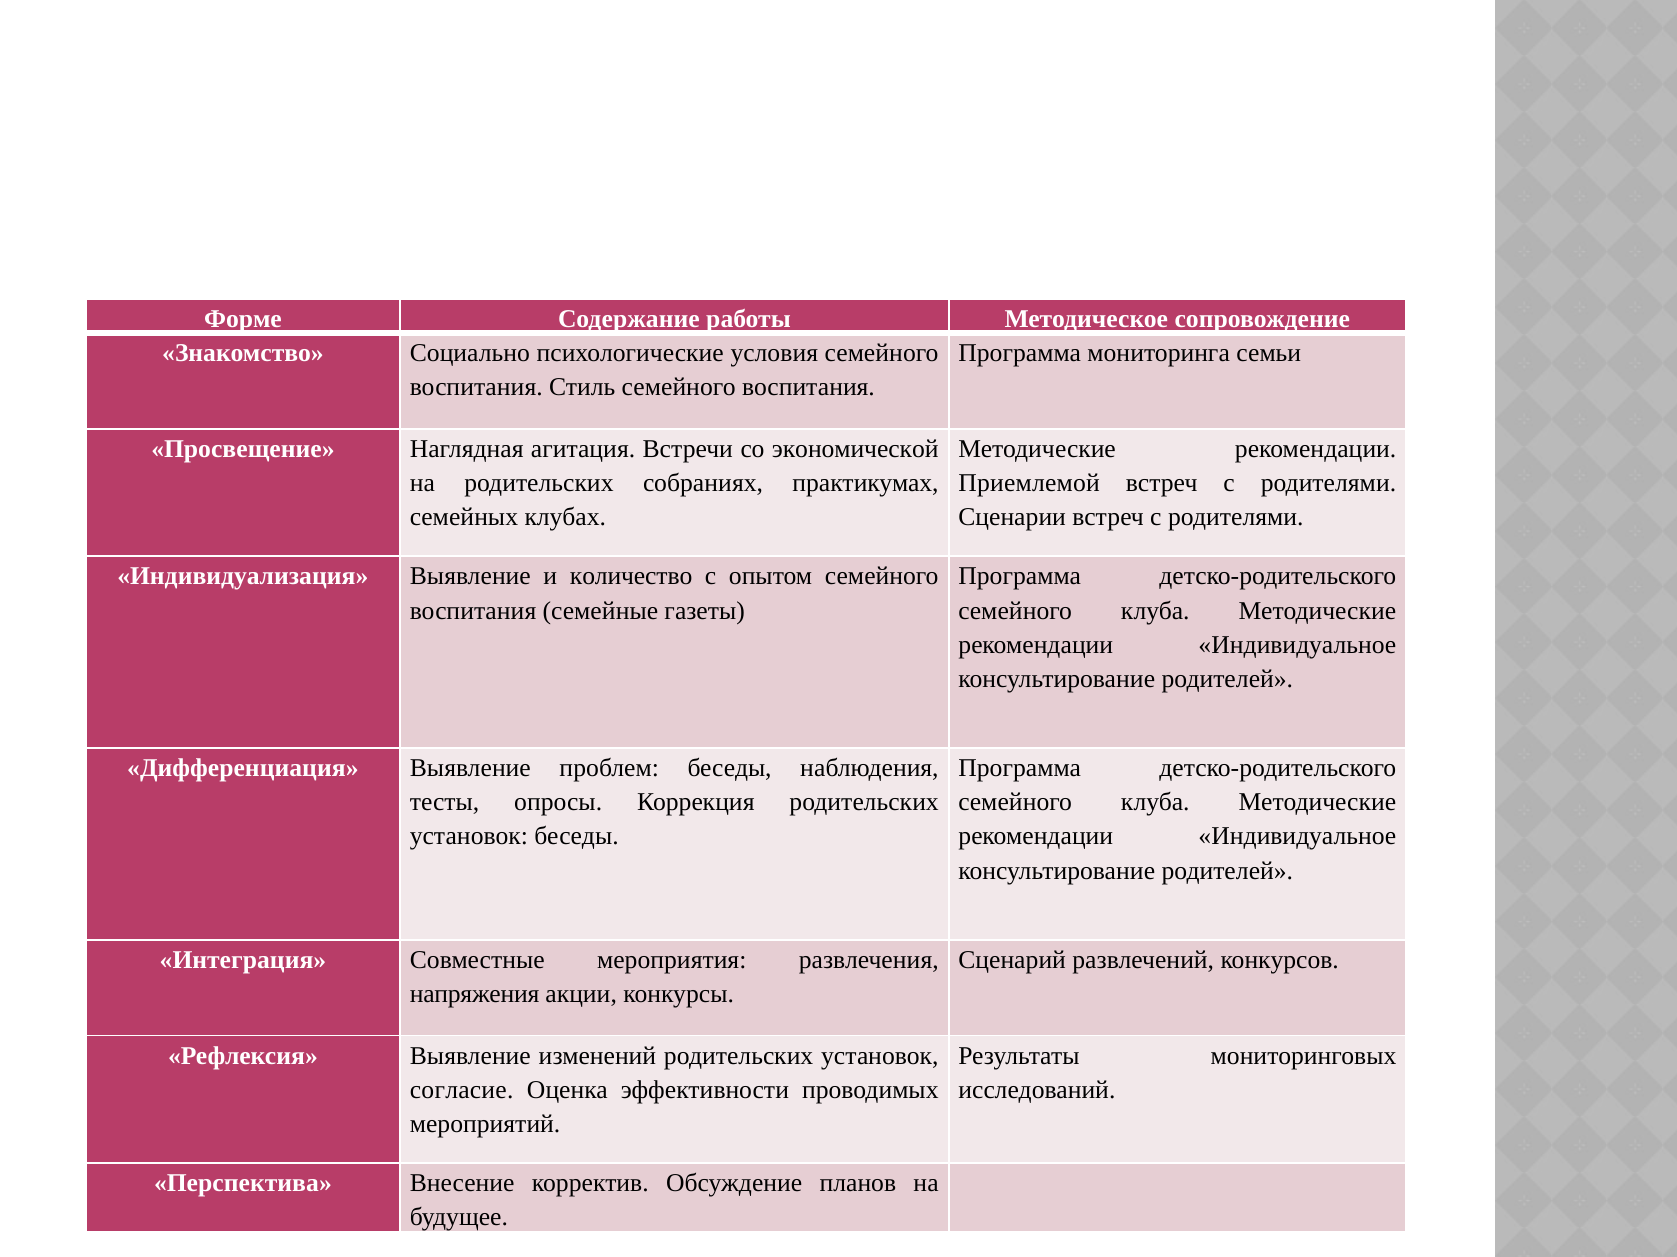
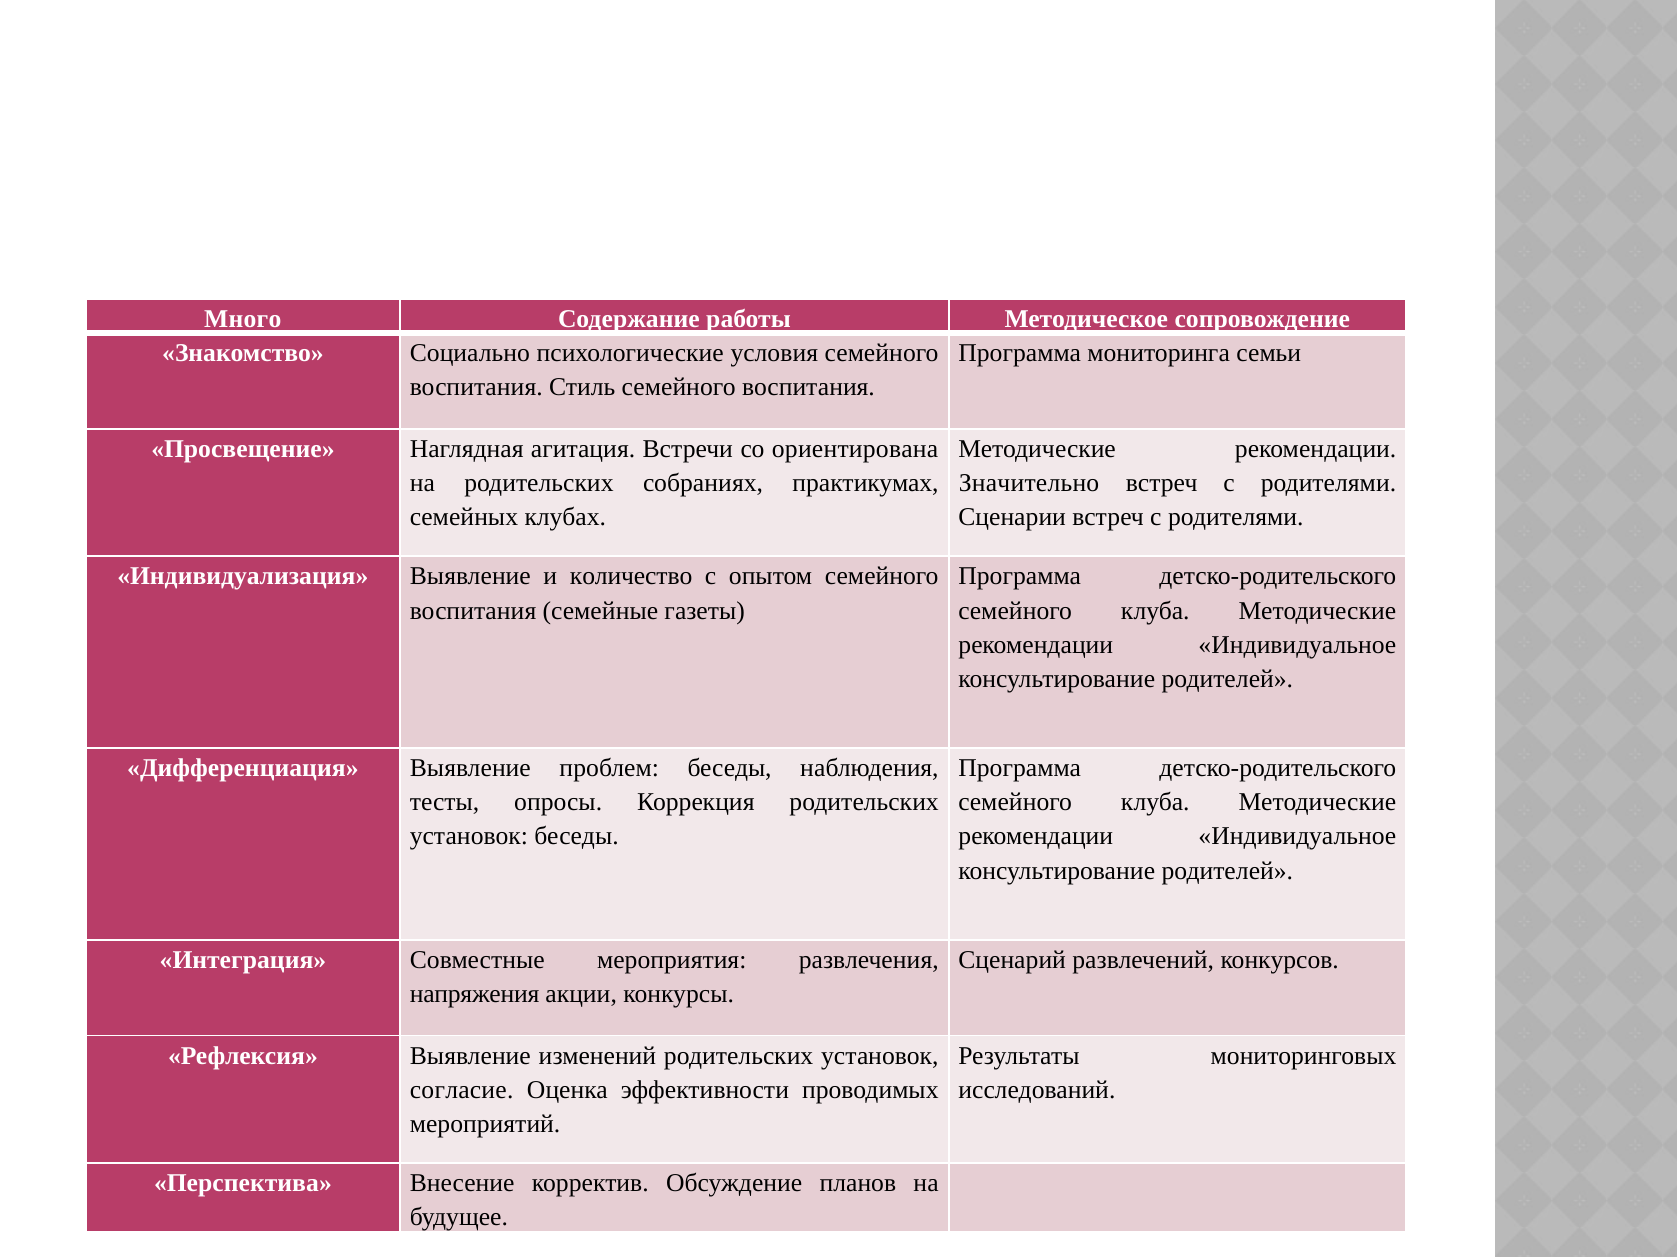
Форме: Форме -> Много
экономической: экономической -> ориентирована
Приемлемой: Приемлемой -> Значительно
